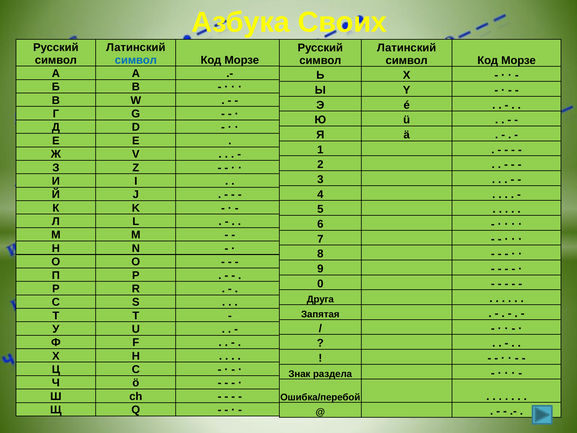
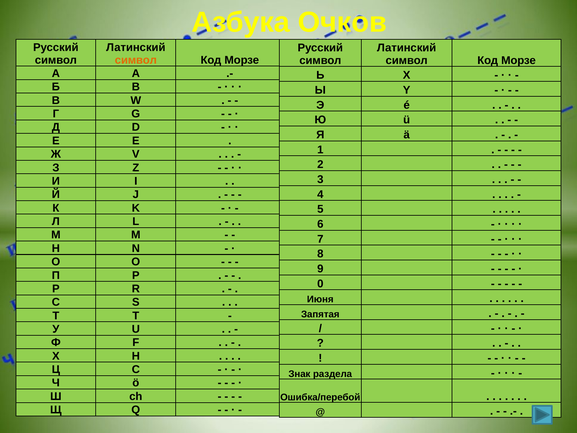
Своих: Своих -> Очков
символ at (136, 60) colour: blue -> orange
Друга: Друга -> Июня
